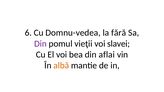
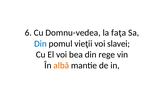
fără: fără -> faţa
Din at (40, 44) colour: purple -> blue
aflai: aflai -> rege
